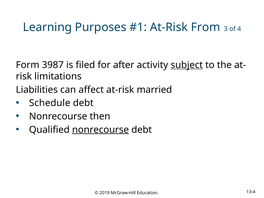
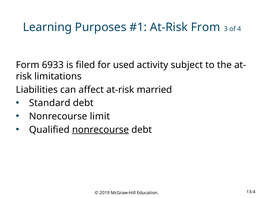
3987: 3987 -> 6933
after: after -> used
subject underline: present -> none
Schedule: Schedule -> Standard
then: then -> limit
